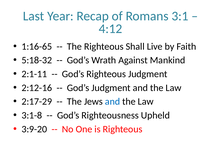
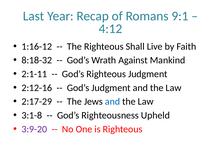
3:1: 3:1 -> 9:1
1:16-65: 1:16-65 -> 1:16-12
5:18-32: 5:18-32 -> 8:18-32
3:9-20 colour: black -> purple
